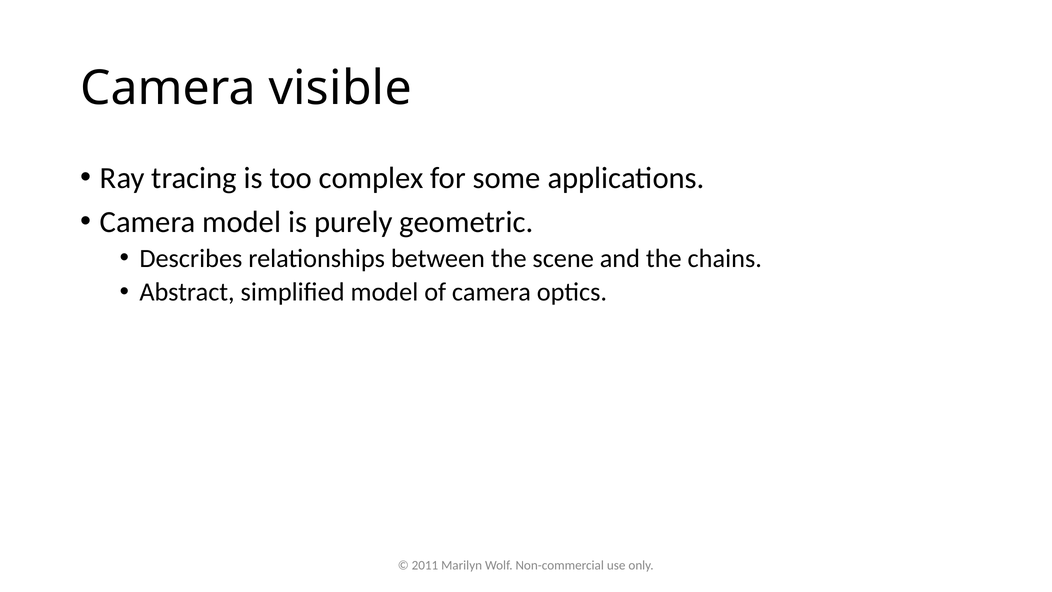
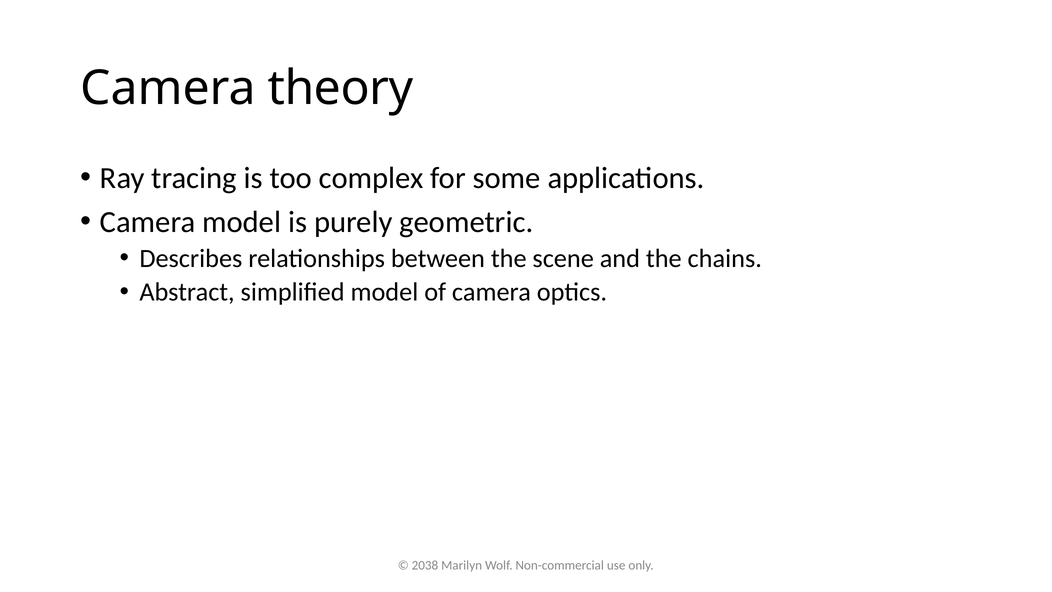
visible: visible -> theory
2011: 2011 -> 2038
